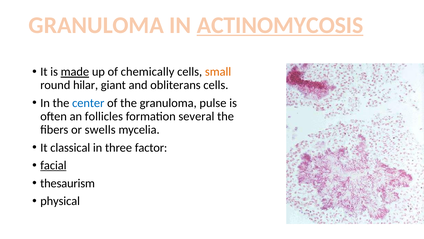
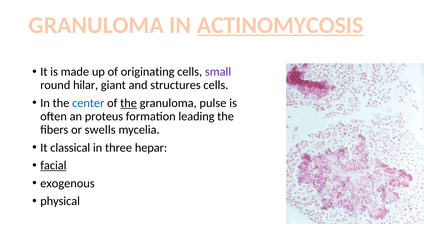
made underline: present -> none
chemically: chemically -> originating
small colour: orange -> purple
obliterans: obliterans -> structures
the at (129, 103) underline: none -> present
follicles: follicles -> proteus
several: several -> leading
factor: factor -> hepar
thesaurism: thesaurism -> exogenous
